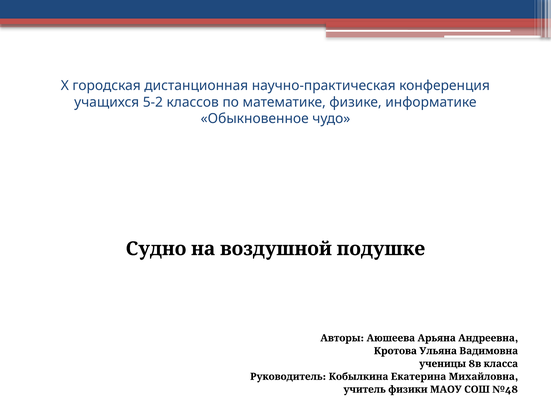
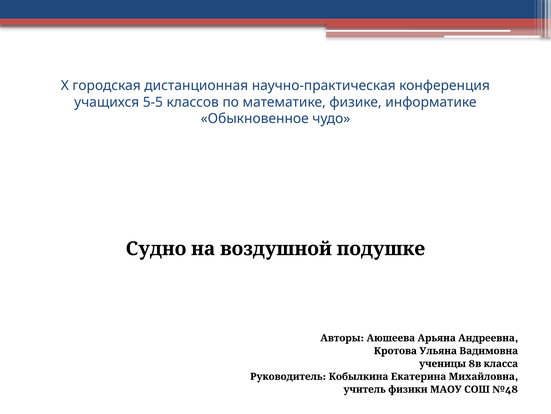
5-2: 5-2 -> 5-5
